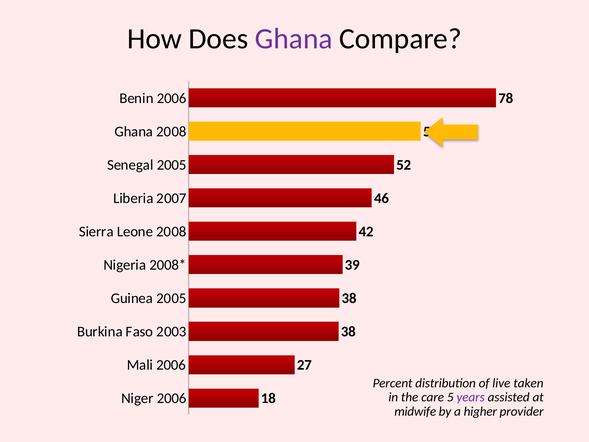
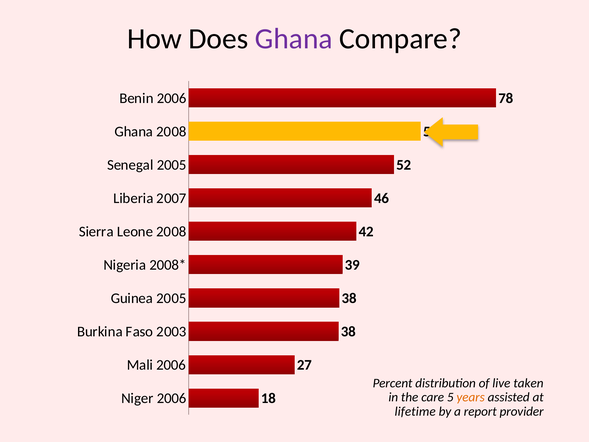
years colour: purple -> orange
midwife: midwife -> lifetime
higher: higher -> report
